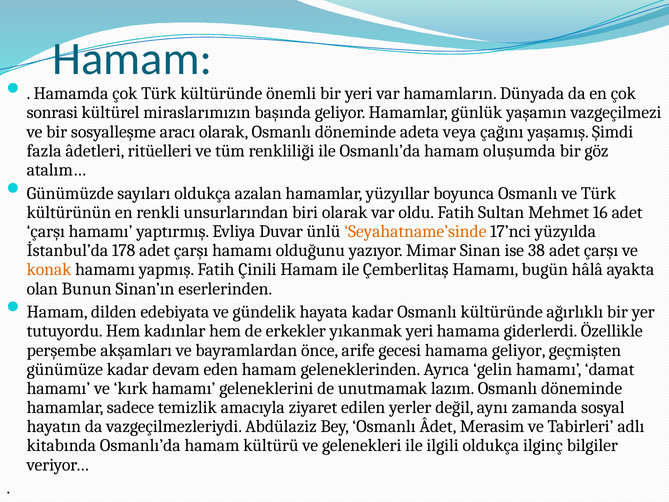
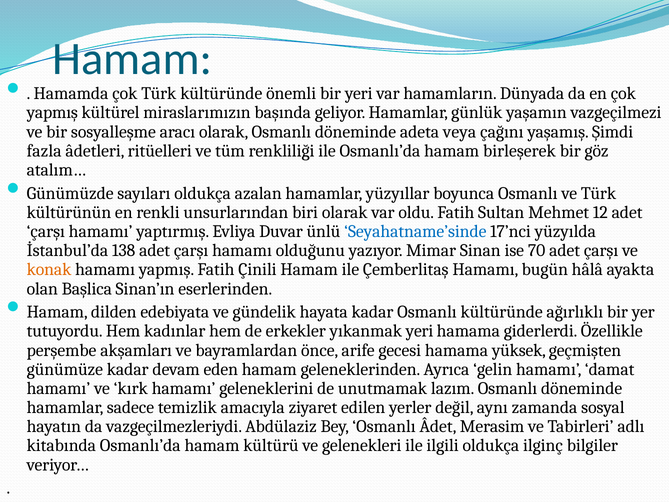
sonrasi at (52, 113): sonrasi -> yapmış
oluşumda: oluşumda -> birleşerek
16: 16 -> 12
Seyahatname’sinde colour: orange -> blue
178: 178 -> 138
38: 38 -> 70
Bunun: Bunun -> Başlica
hamama geliyor: geliyor -> yüksek
